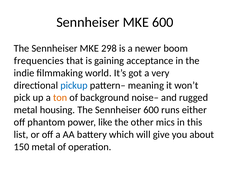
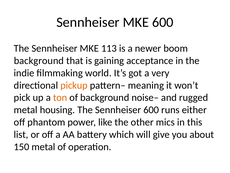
298: 298 -> 113
frequencies at (39, 61): frequencies -> background
pickup colour: blue -> orange
